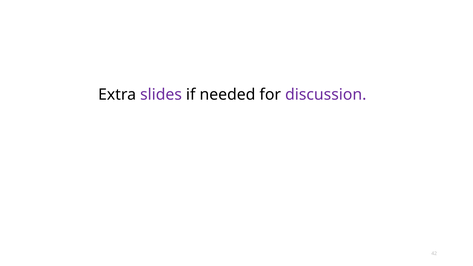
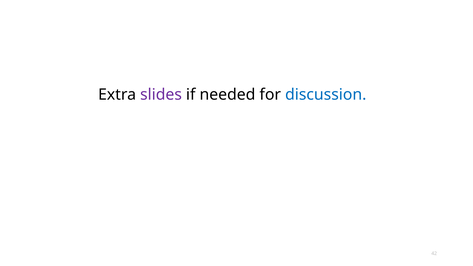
discussion colour: purple -> blue
